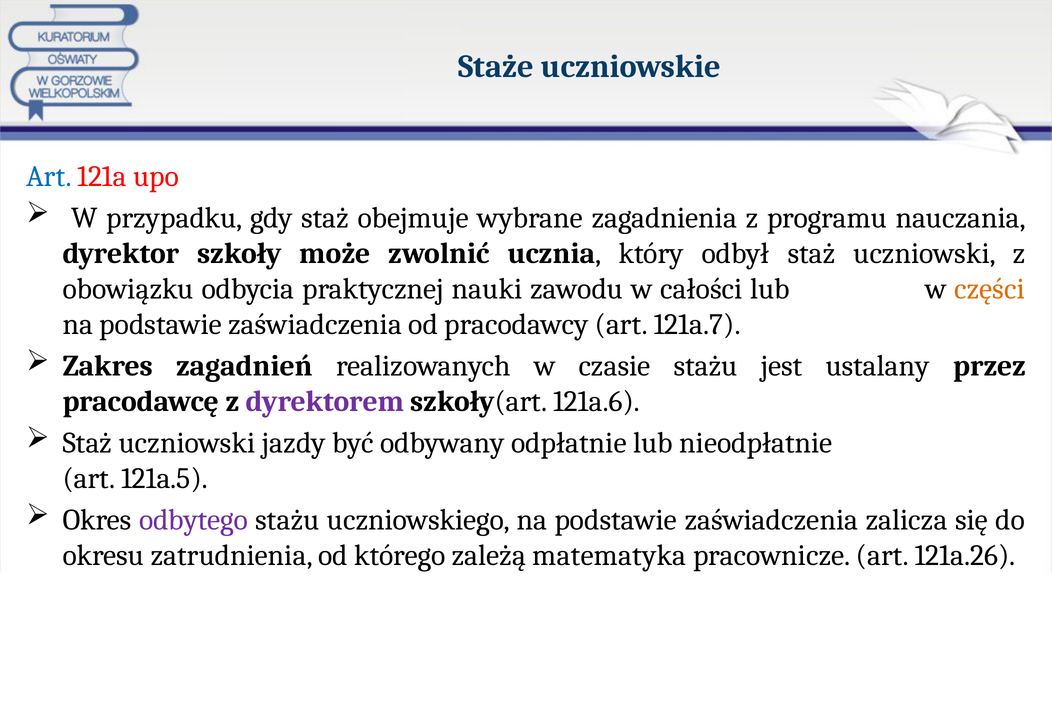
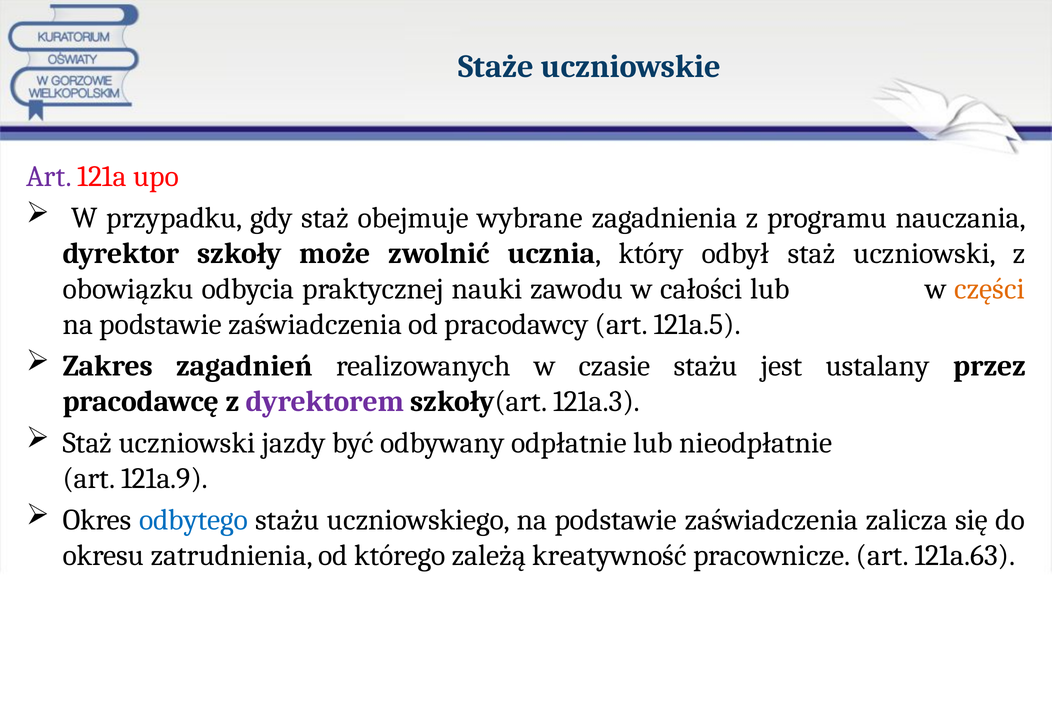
Art at (49, 176) colour: blue -> purple
121a.7: 121a.7 -> 121a.5
121a.6: 121a.6 -> 121a.3
121a.5: 121a.5 -> 121a.9
odbytego colour: purple -> blue
matematyka: matematyka -> kreatywność
121a.26: 121a.26 -> 121a.63
